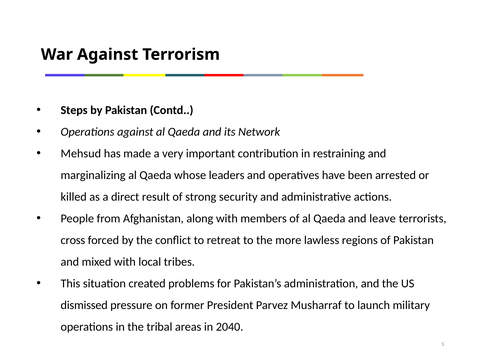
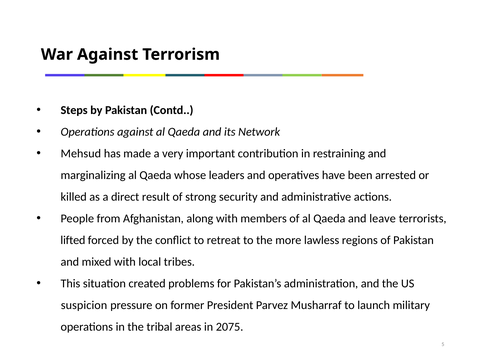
cross: cross -> lifted
dismissed: dismissed -> suspicion
2040: 2040 -> 2075
